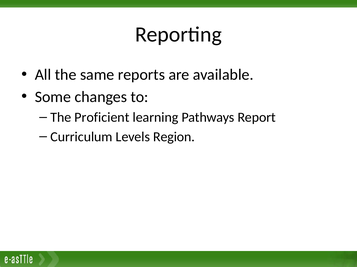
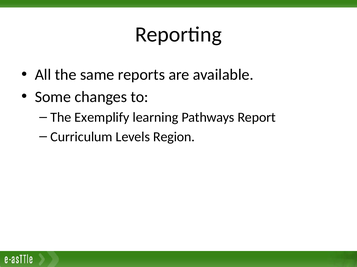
Proficient: Proficient -> Exemplify
